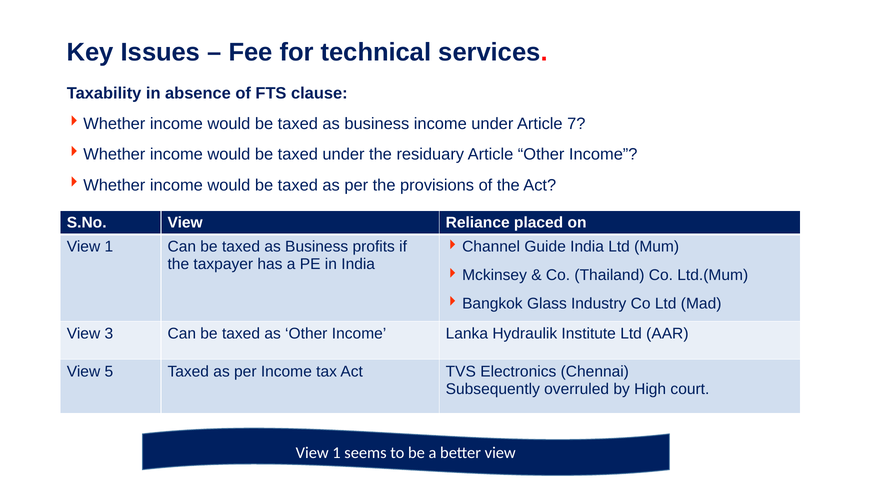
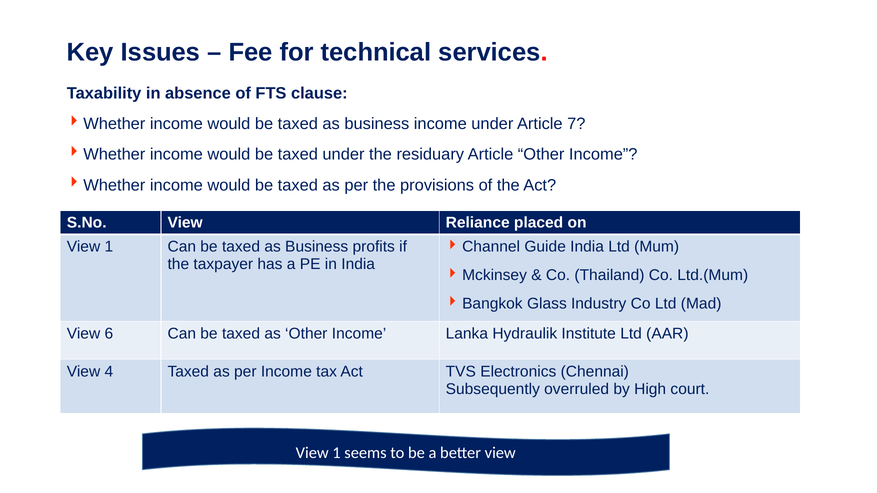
3: 3 -> 6
5: 5 -> 4
